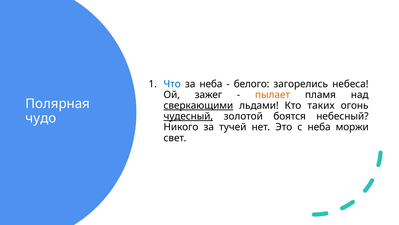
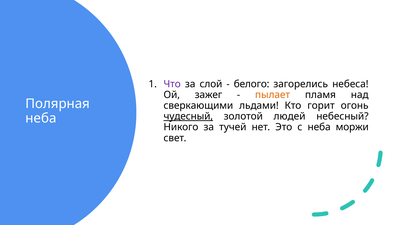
Что colour: blue -> purple
за неба: неба -> слой
сверкающими underline: present -> none
таких: таких -> горит
боятся: боятся -> людей
чудо at (41, 118): чудо -> неба
